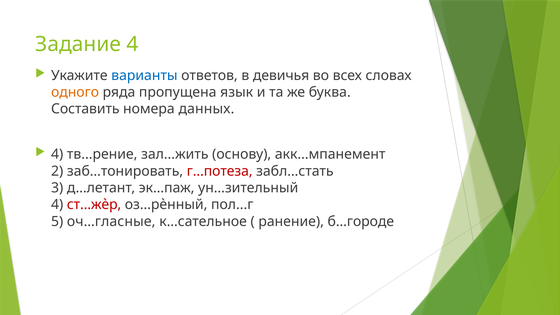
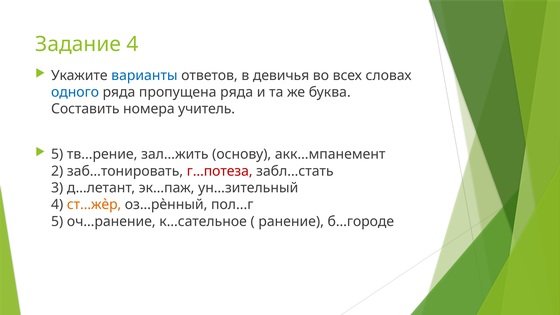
одного colour: orange -> blue
пропущена язык: язык -> ряда
данных: данных -> учитель
4 at (57, 154): 4 -> 5
ст…жѐр colour: red -> orange
оч…гласные: оч…гласные -> оч…ранение
